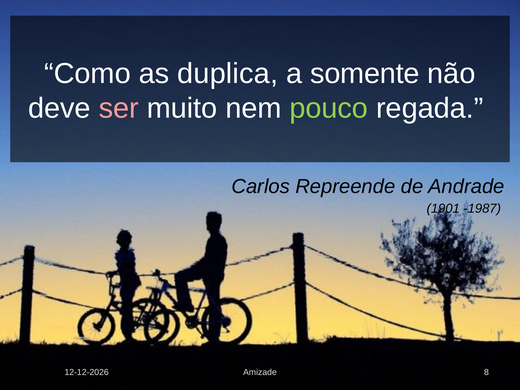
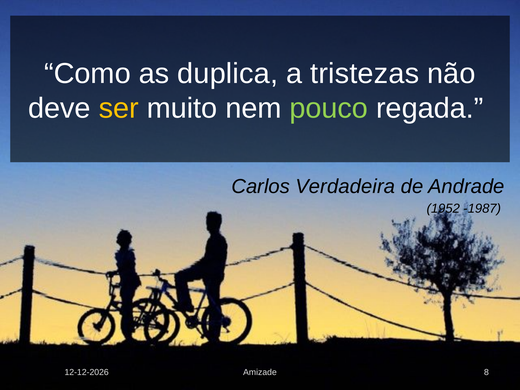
somente: somente -> tristezas
ser colour: pink -> yellow
Repreende: Repreende -> Verdadeira
1901: 1901 -> 1952
